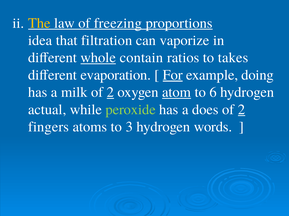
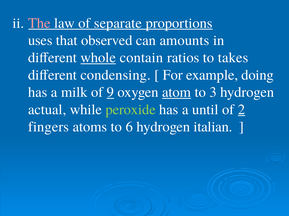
The colour: yellow -> pink
freezing: freezing -> separate
idea: idea -> uses
filtration: filtration -> observed
vaporize: vaporize -> amounts
evaporation: evaporation -> condensing
For underline: present -> none
2 at (110, 92): 2 -> 9
6: 6 -> 3
does: does -> until
3: 3 -> 6
words: words -> italian
